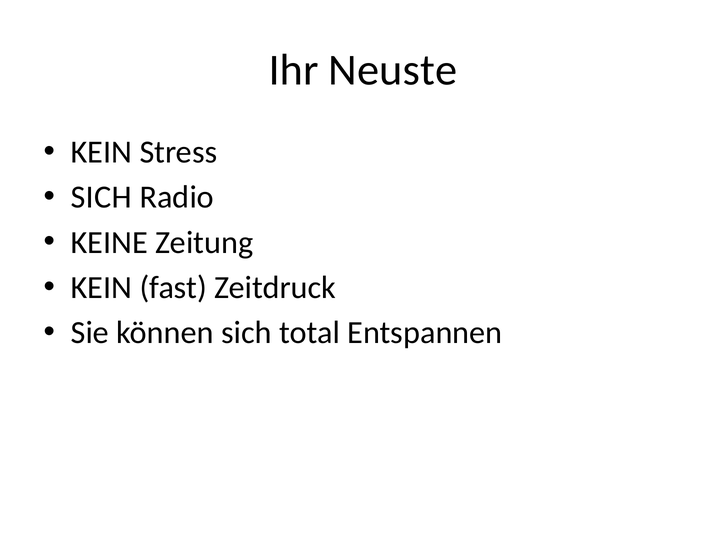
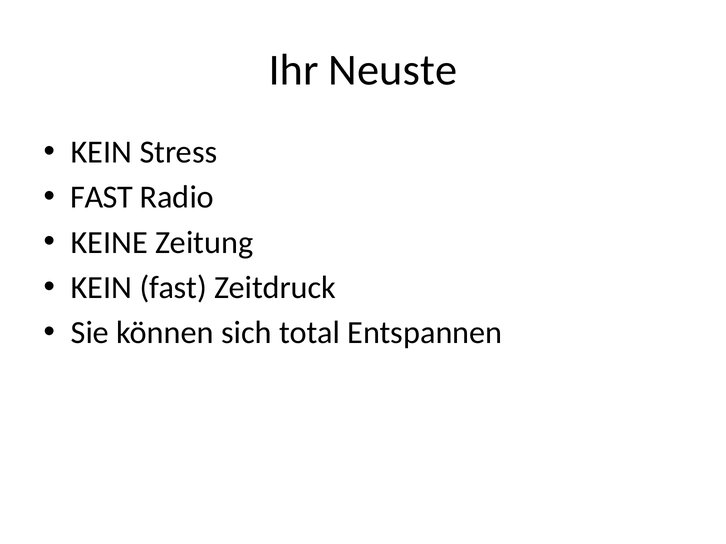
SICH at (101, 197): SICH -> FAST
